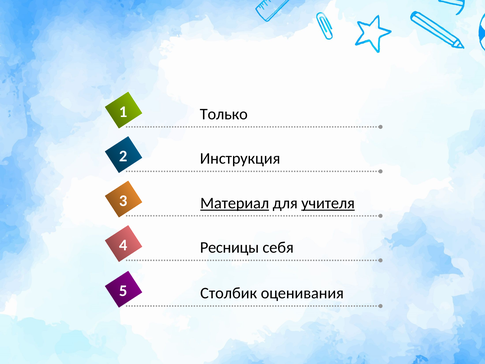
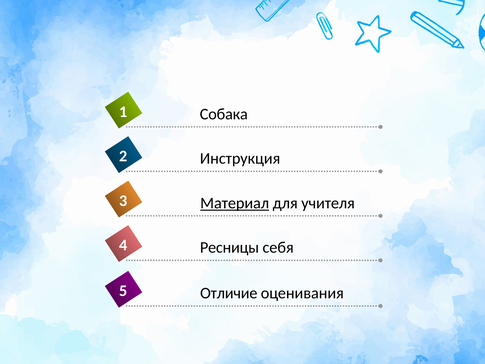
Только: Только -> Собака
учителя underline: present -> none
Столбик: Столбик -> Отличие
